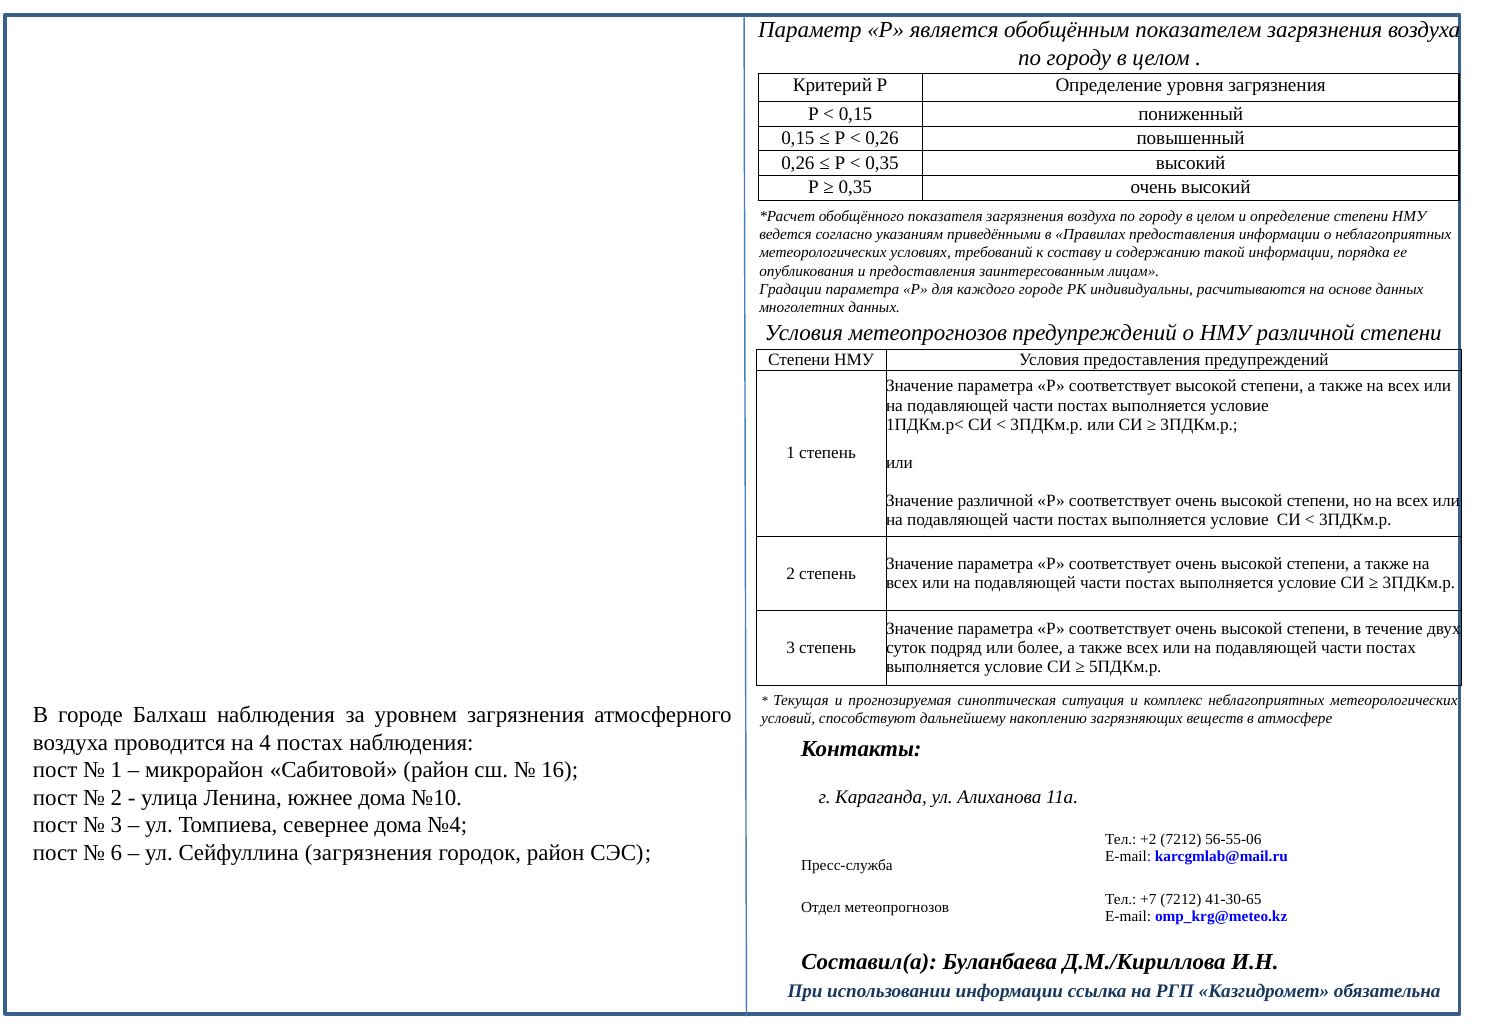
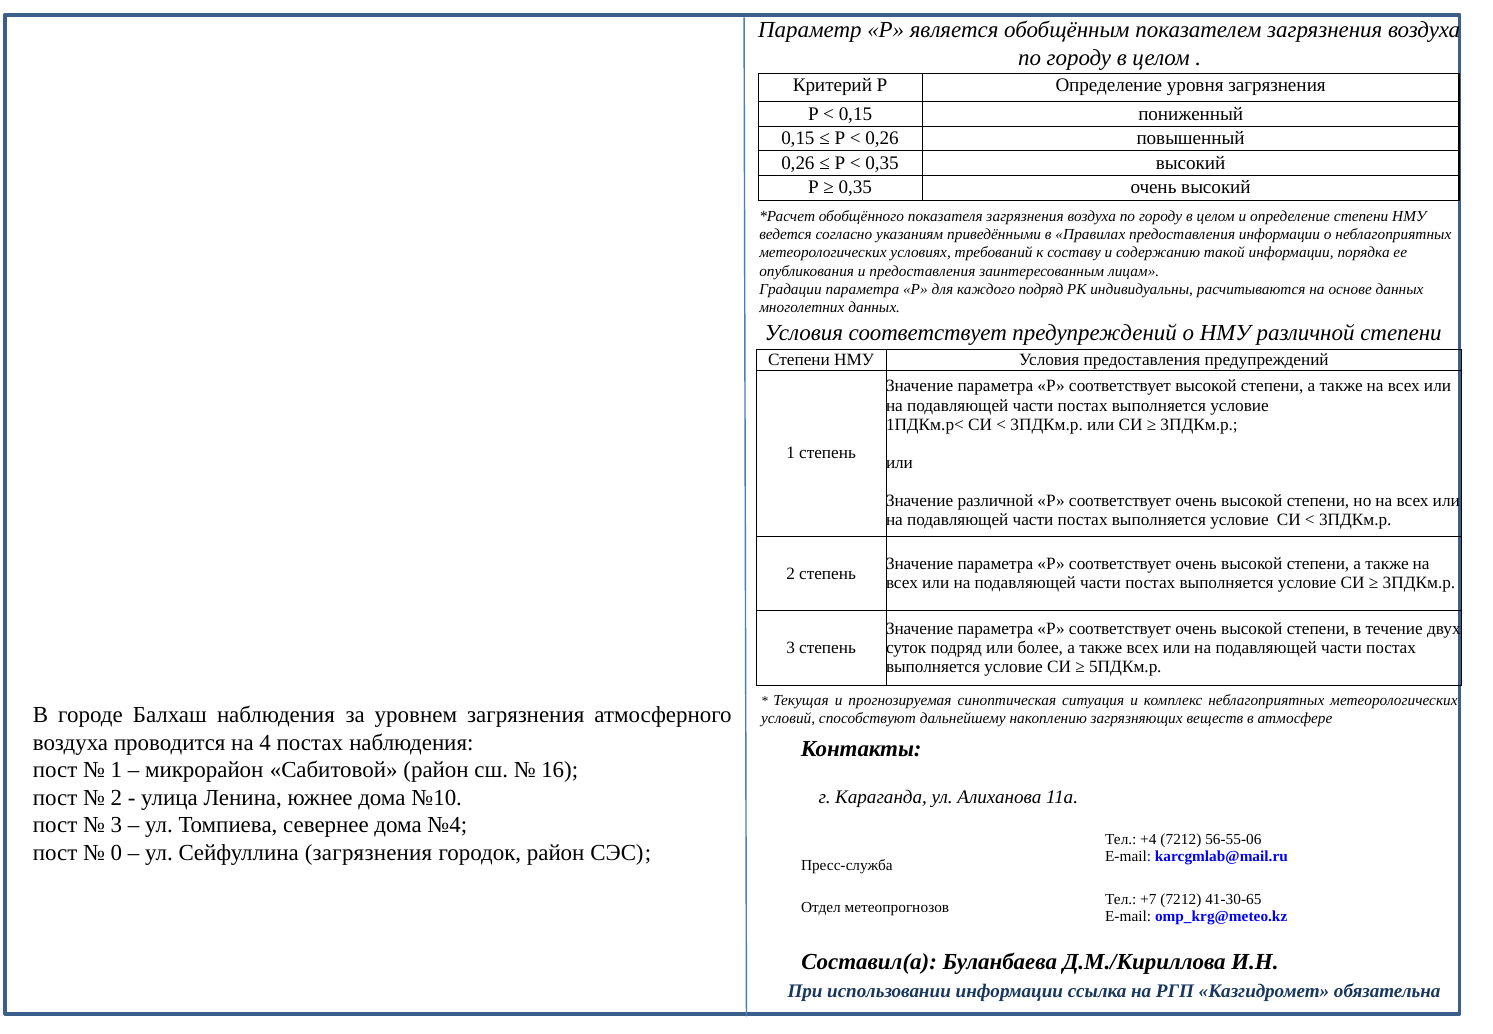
каждого городе: городе -> подряд
Условия метеопрогнозов: метеопрогнозов -> соответствует
+2: +2 -> +4
6: 6 -> 0
